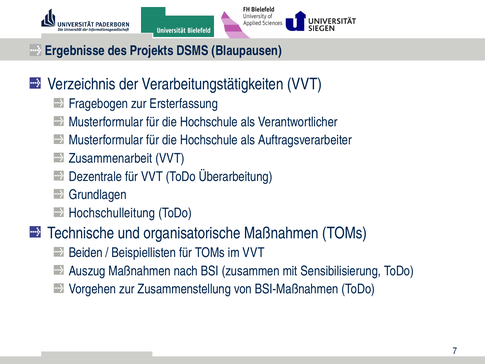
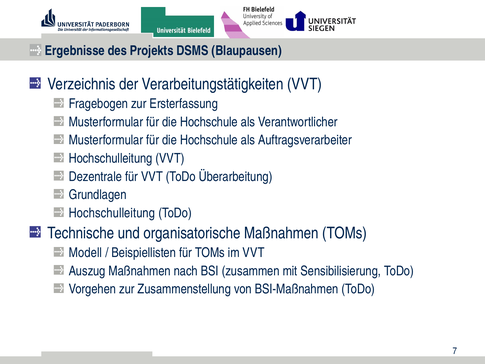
Zusammenarbeit at (111, 158): Zusammenarbeit -> Hochschulleitung
Beiden: Beiden -> Modell
